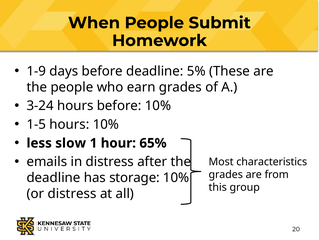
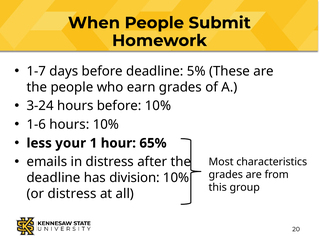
1-9: 1-9 -> 1-7
1-5: 1-5 -> 1-6
slow: slow -> your
storage: storage -> division
